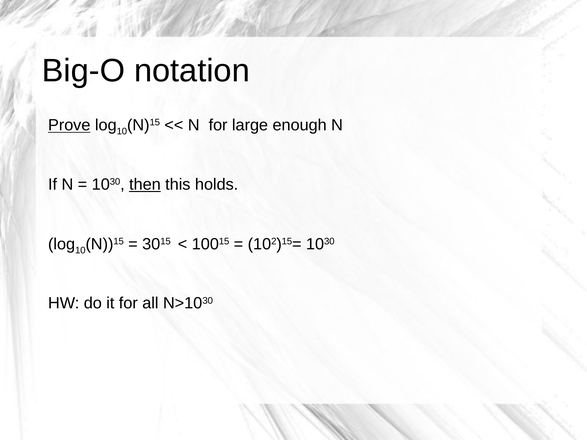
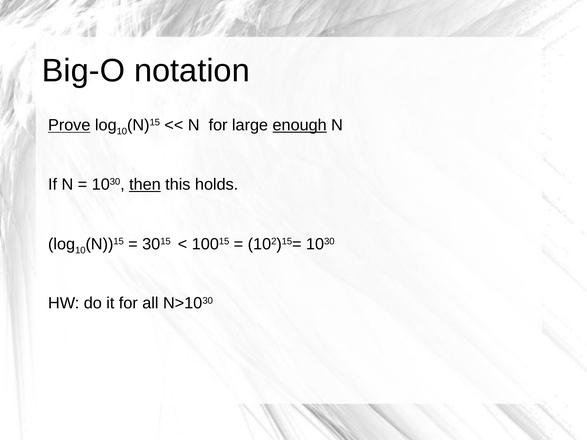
enough underline: none -> present
